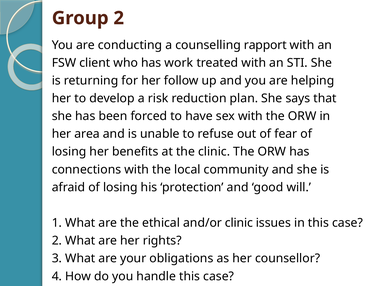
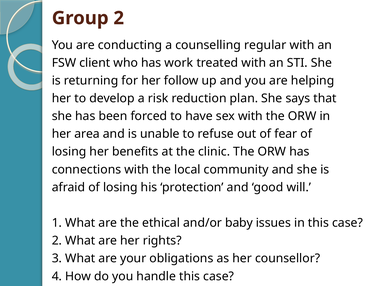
rapport: rapport -> regular
and/or clinic: clinic -> baby
